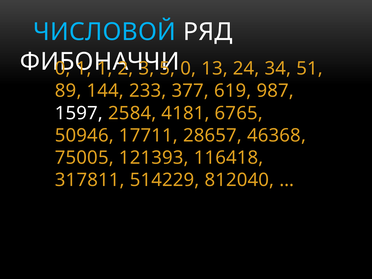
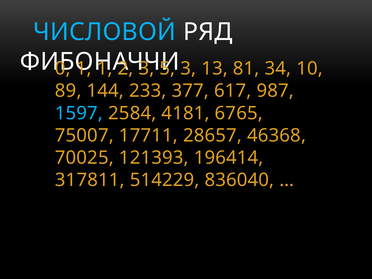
0 at (188, 68): 0 -> 3
24: 24 -> 81
51: 51 -> 10
619: 619 -> 617
1597 colour: white -> light blue
50946: 50946 -> 75007
75005: 75005 -> 70025
116418: 116418 -> 196414
812040: 812040 -> 836040
